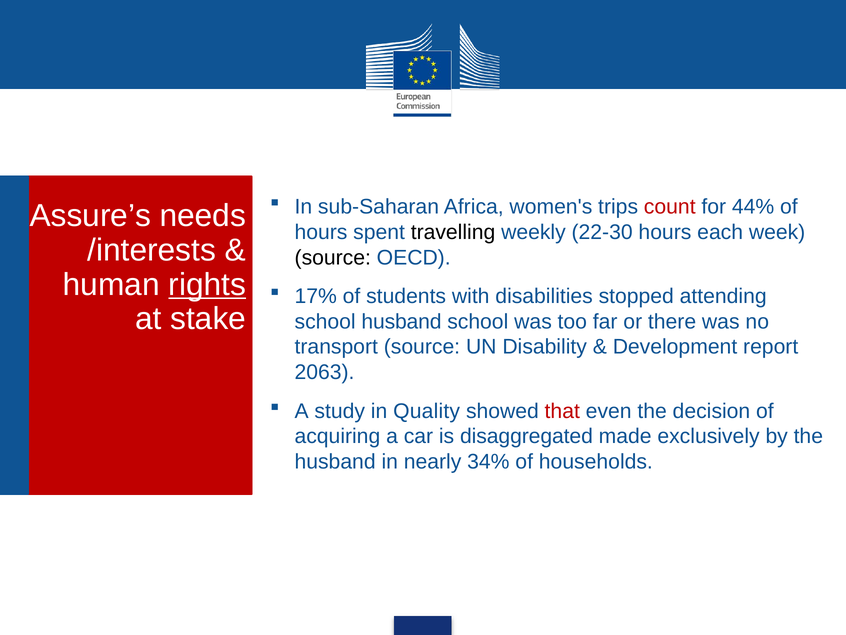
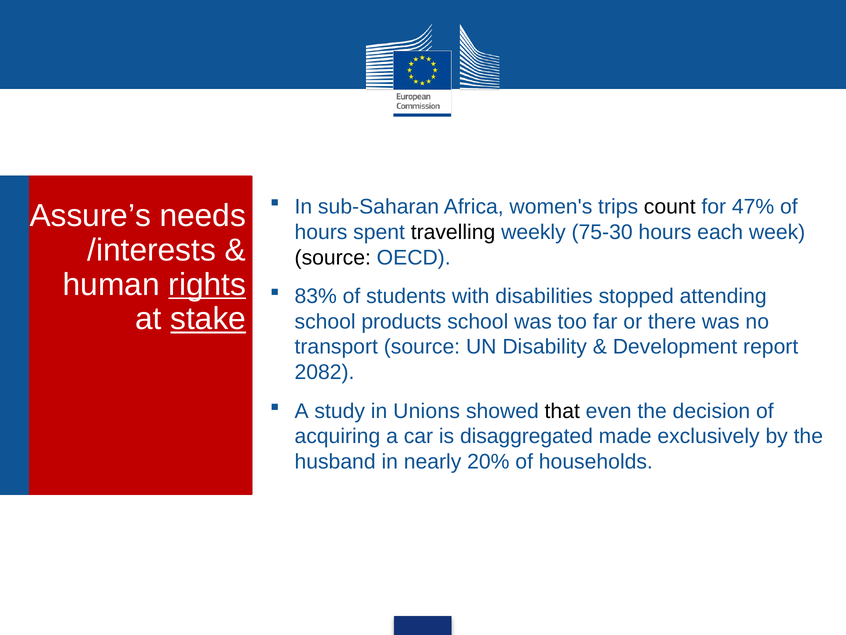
count colour: red -> black
44%: 44% -> 47%
22-30: 22-30 -> 75-30
17%: 17% -> 83%
stake underline: none -> present
school husband: husband -> products
2063: 2063 -> 2082
Quality: Quality -> Unions
that colour: red -> black
34%: 34% -> 20%
